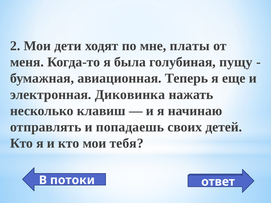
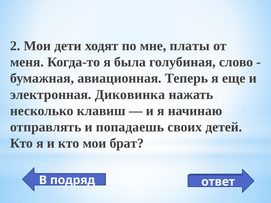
пущу: пущу -> слово
тебя: тебя -> брат
потоки: потоки -> подряд
